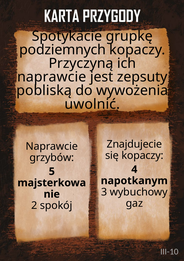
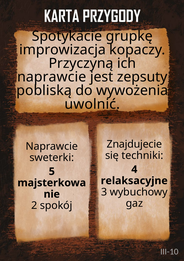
podziemnych: podziemnych -> improwizacja
się kopaczy: kopaczy -> techniki
grzybów: grzybów -> sweterki
napotkanym: napotkanym -> relaksacyjne
